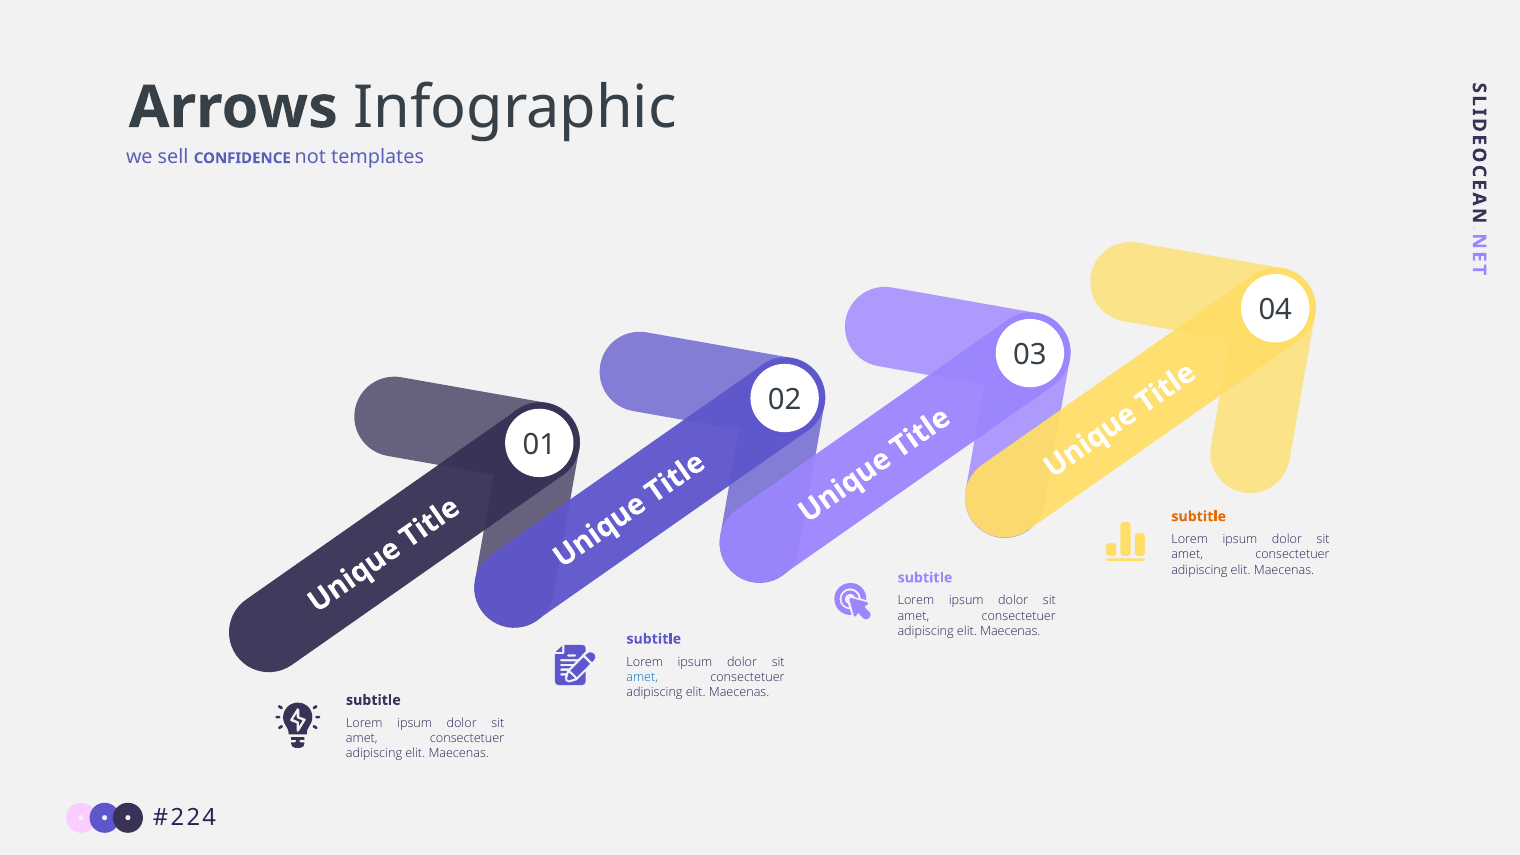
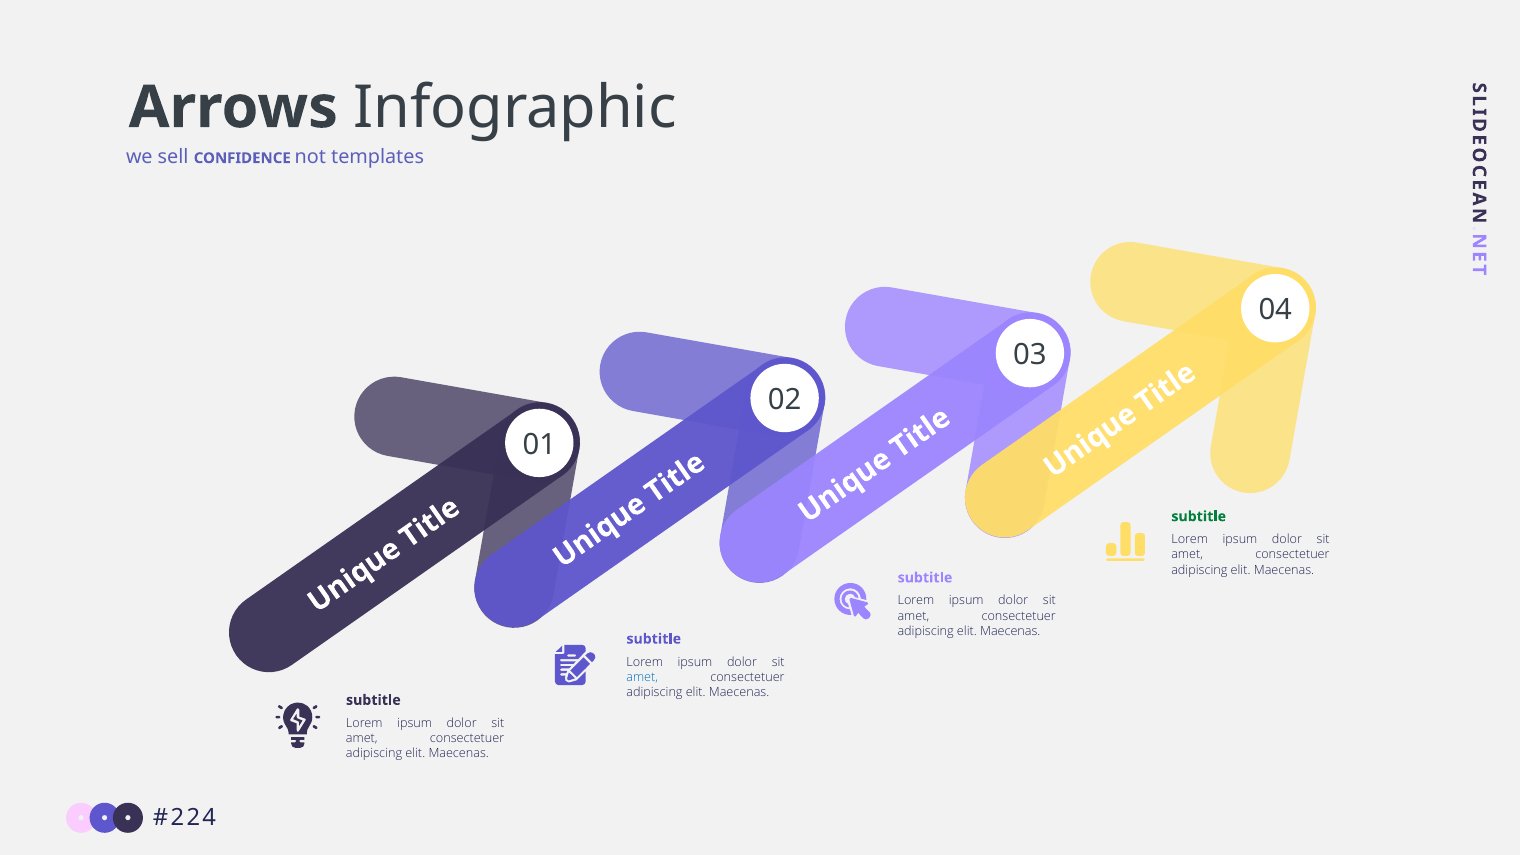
subtitle at (1199, 516) colour: orange -> green
